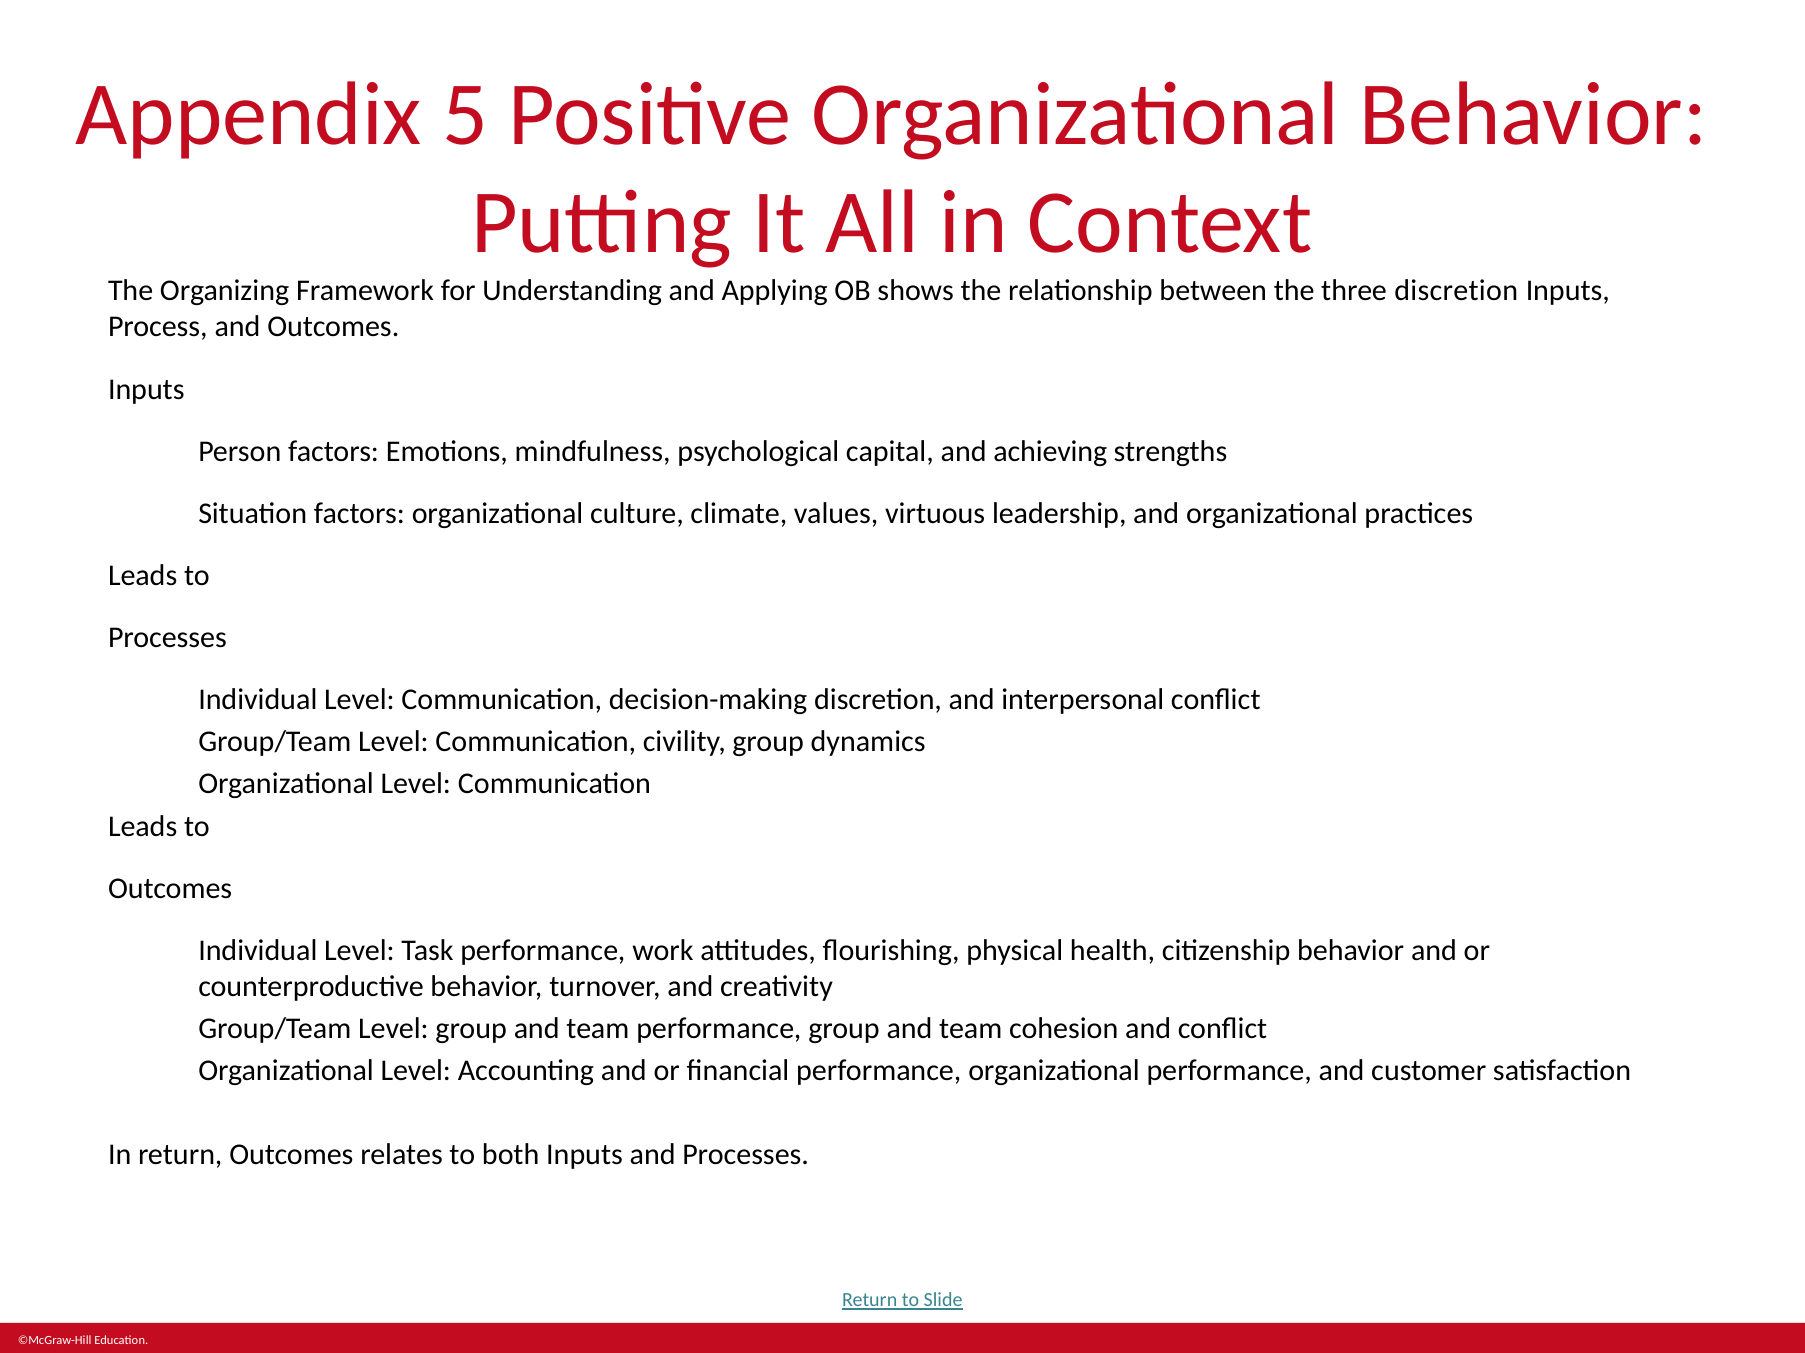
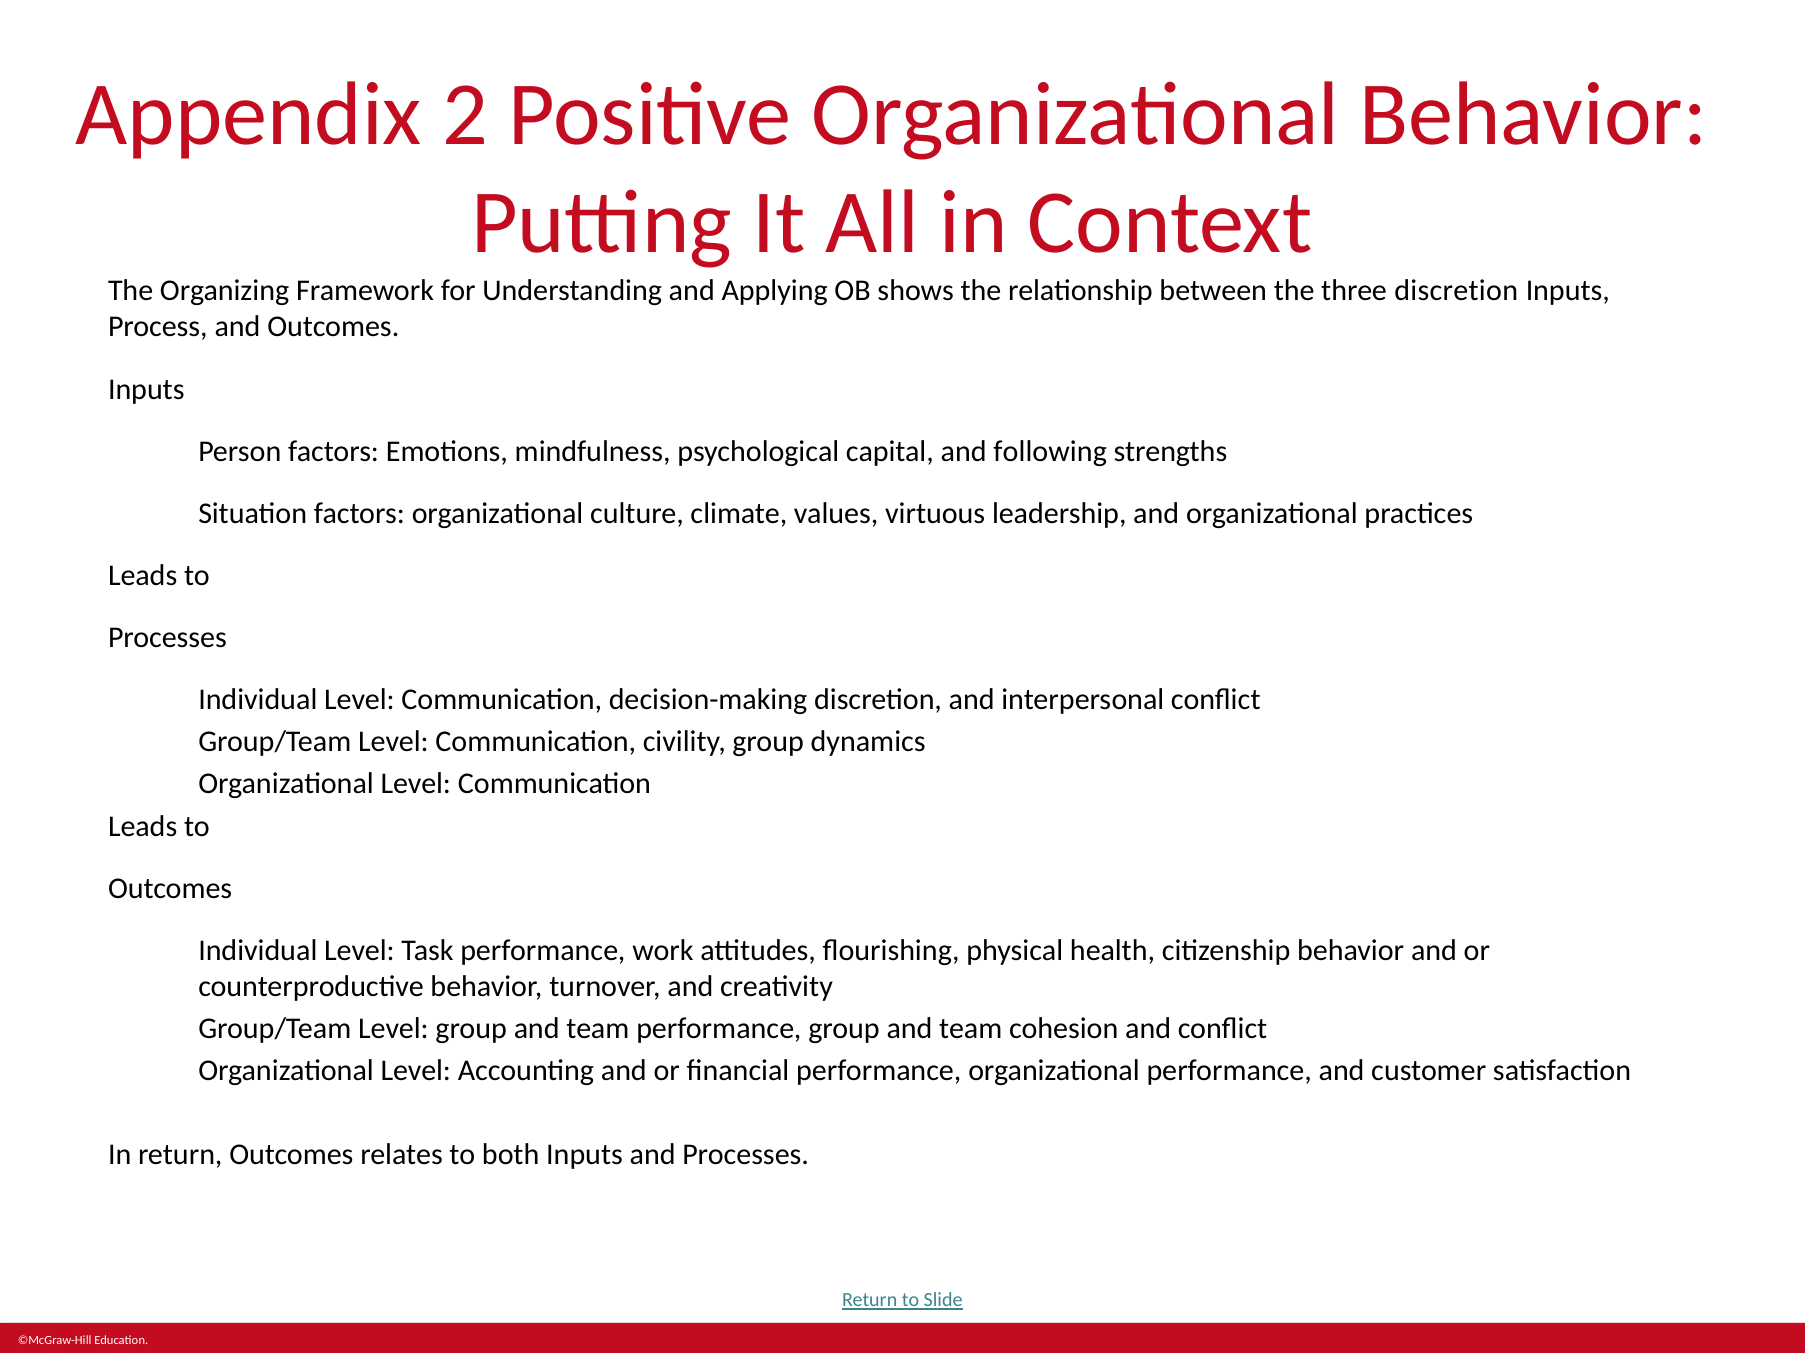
5: 5 -> 2
achieving: achieving -> following
